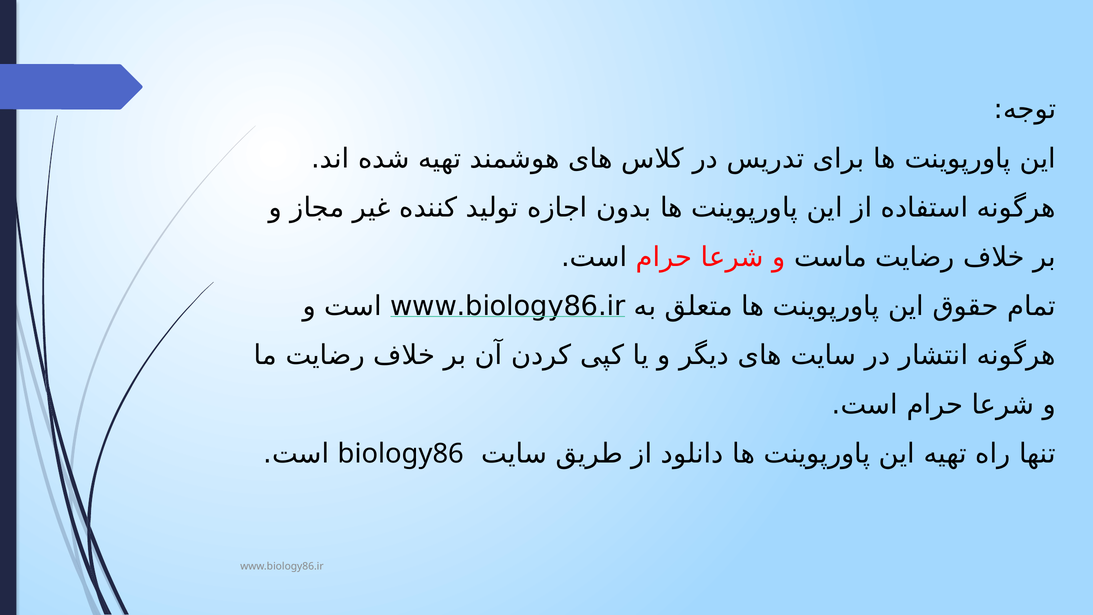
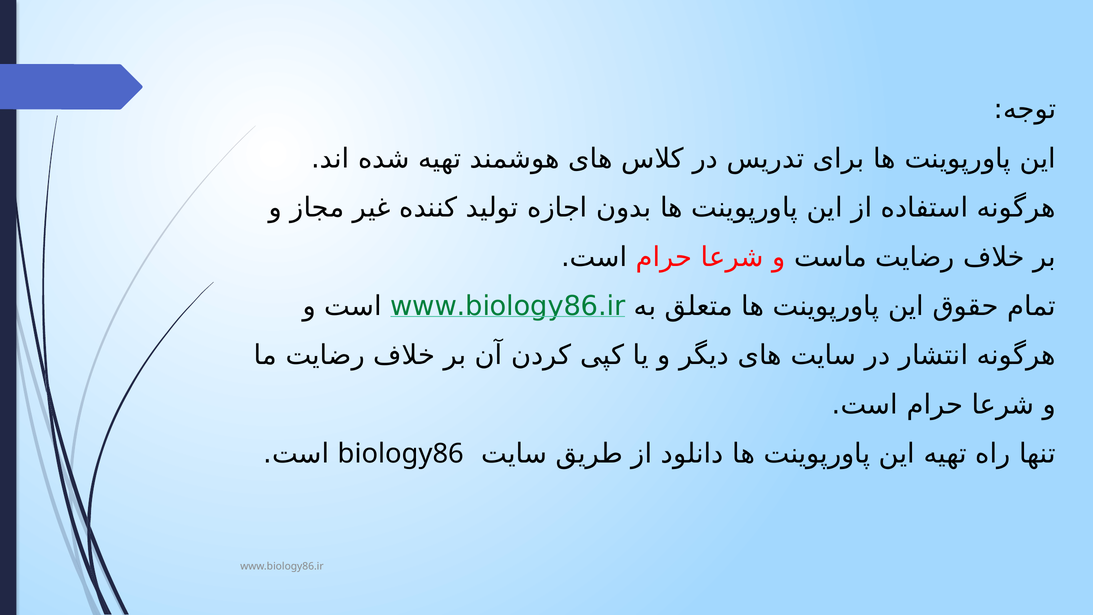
www.biology86.ir at (508, 306) colour: black -> green
